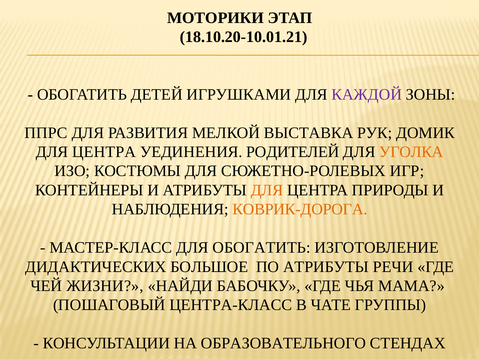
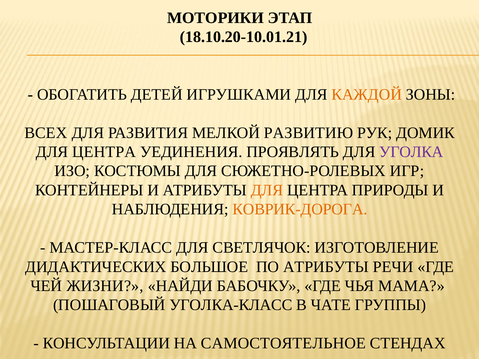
КАЖДОЙ colour: purple -> orange
ППРС: ППРС -> ВСЕХ
ВЫСТАВКА: ВЫСТАВКА -> РАЗВИТИЮ
РОДИТЕЛЕЙ: РОДИТЕЛЕЙ -> ПРОЯВЛЯТЬ
УГОЛКА colour: orange -> purple
ДЛЯ ОБОГАТИТЬ: ОБОГАТИТЬ -> СВЕТЛЯЧОК
ЦЕНТРА-КЛАСС: ЦЕНТРА-КЛАСС -> УГОЛКА-КЛАСС
ОБРАЗОВАТЕЛЬНОГО: ОБРАЗОВАТЕЛЬНОГО -> САМОСТОЯТЕЛЬНОЕ
